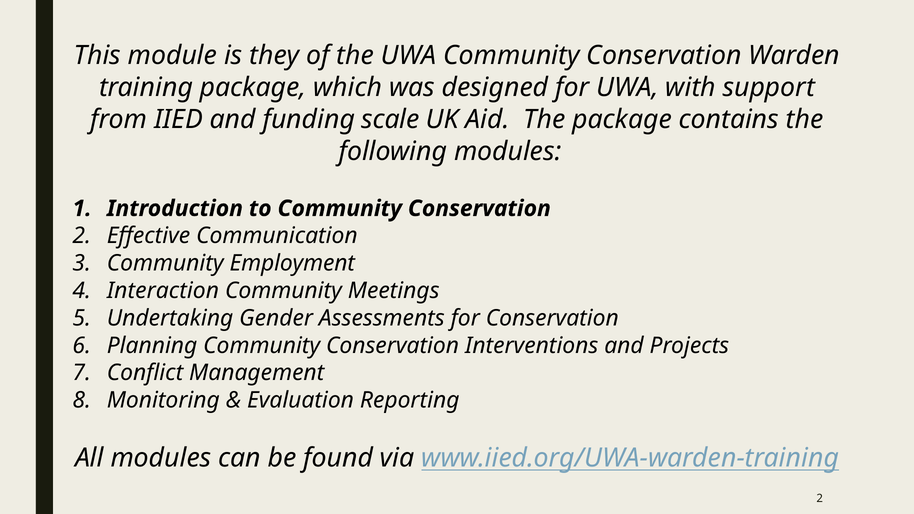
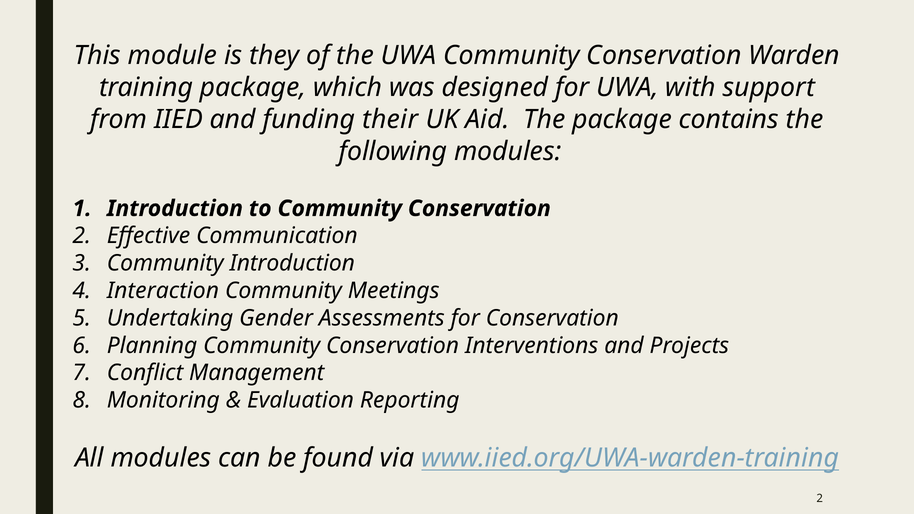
scale: scale -> their
Community Employment: Employment -> Introduction
